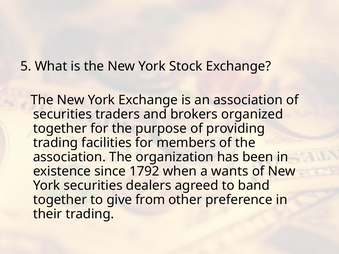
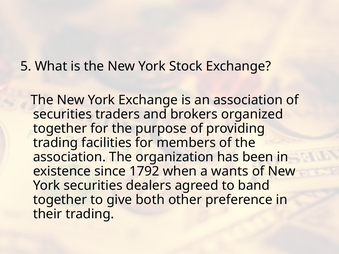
from: from -> both
